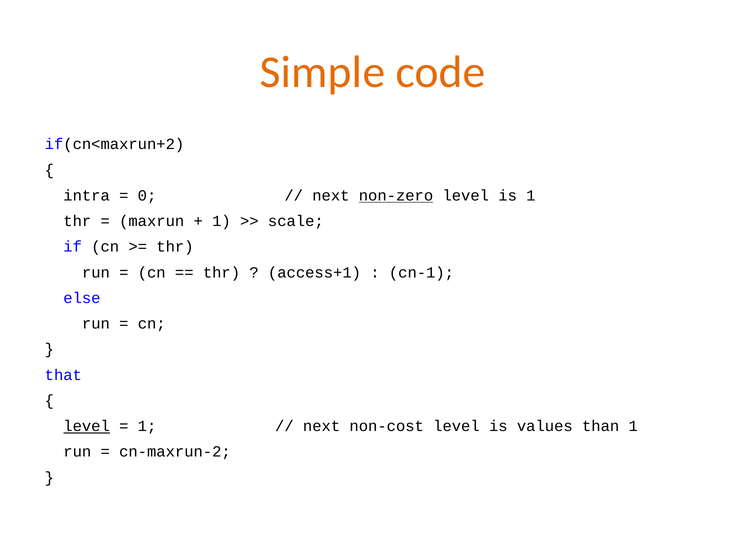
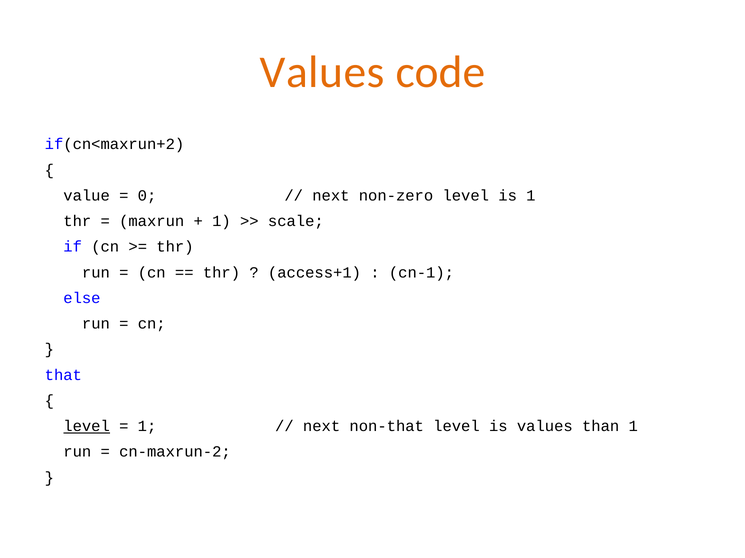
Simple at (322, 72): Simple -> Values
intra: intra -> value
non-zero underline: present -> none
non-cost: non-cost -> non-that
